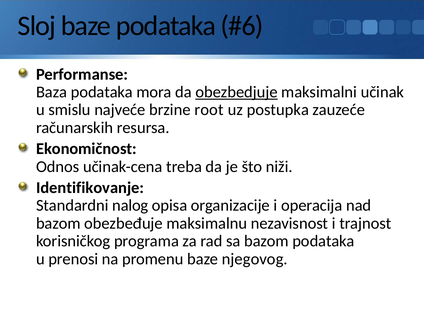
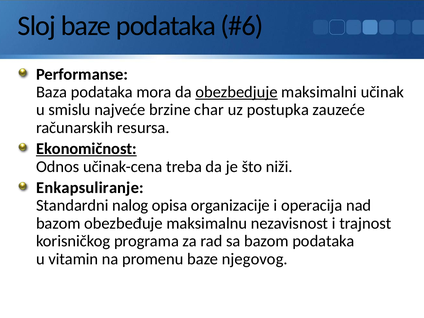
root: root -> char
Ekonomičnost underline: none -> present
Identifikovanje: Identifikovanje -> Enkapsuliranje
prenosi: prenosi -> vitamin
